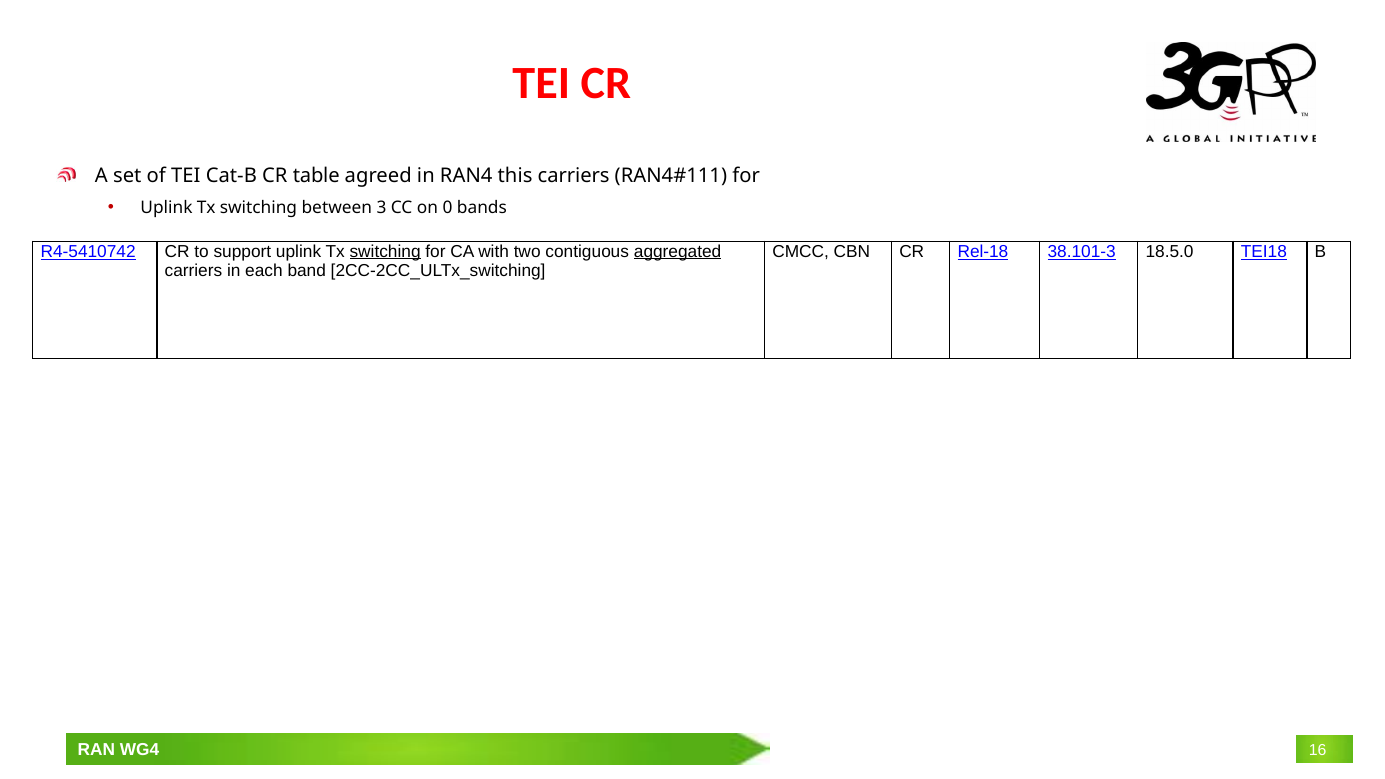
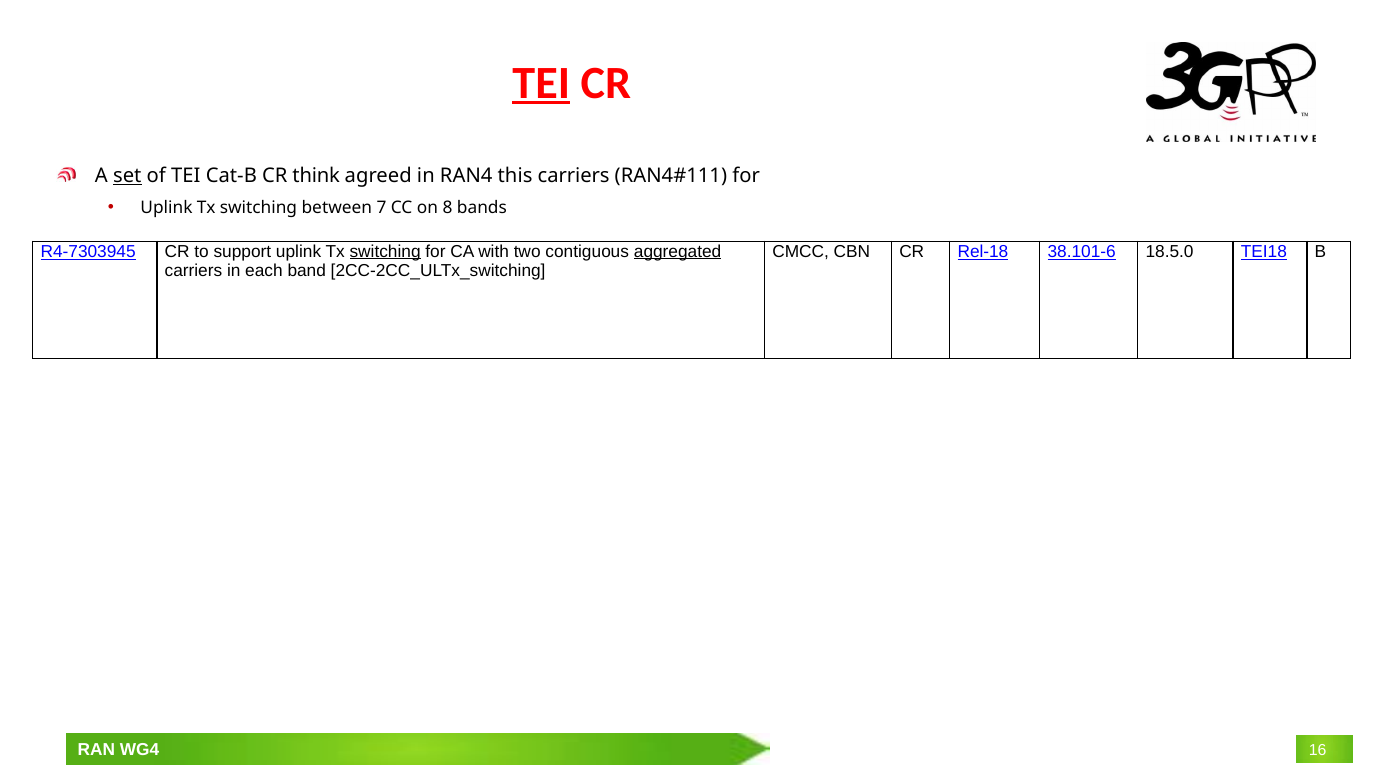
TEI at (541, 83) underline: none -> present
set underline: none -> present
table: table -> think
3: 3 -> 7
0: 0 -> 8
R4-5410742: R4-5410742 -> R4-7303945
38.101-3: 38.101-3 -> 38.101-6
